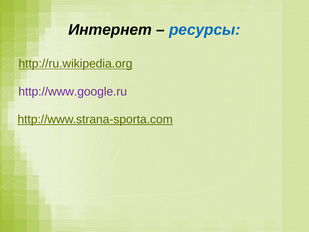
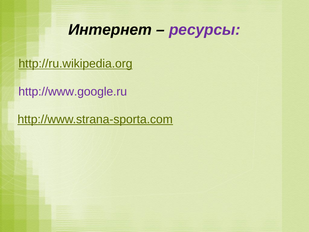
ресурсы colour: blue -> purple
